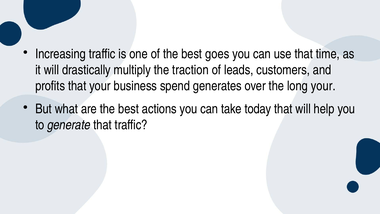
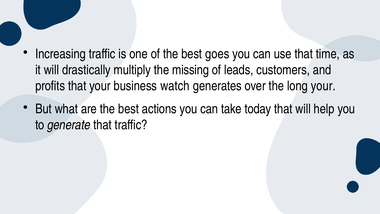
traction: traction -> missing
spend: spend -> watch
